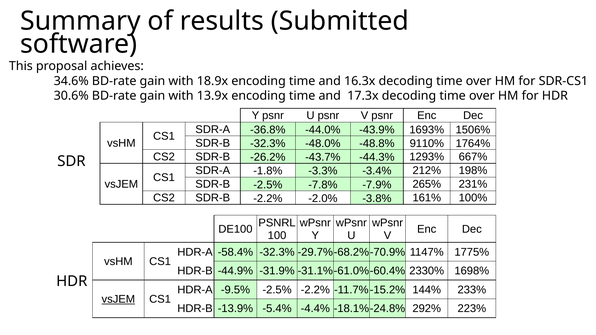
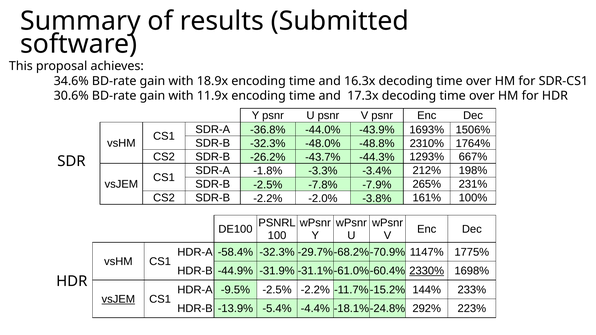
13.9x: 13.9x -> 11.9x
9110%: 9110% -> 2310%
2330% underline: none -> present
